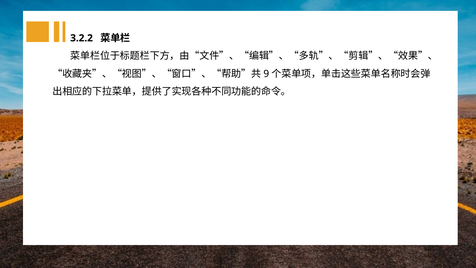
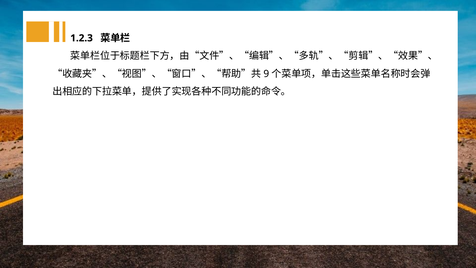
3.2.2: 3.2.2 -> 1.2.3
